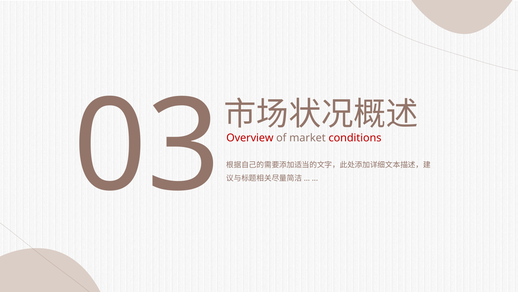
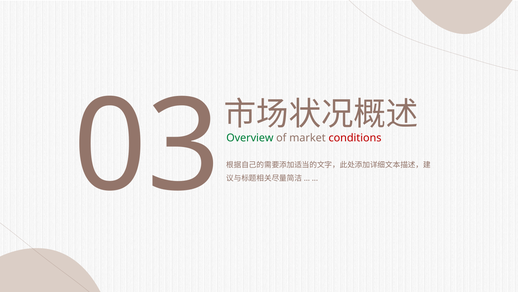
Overview colour: red -> green
